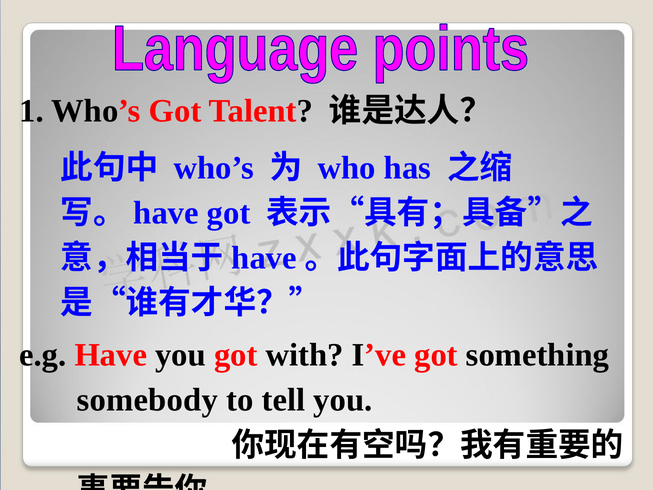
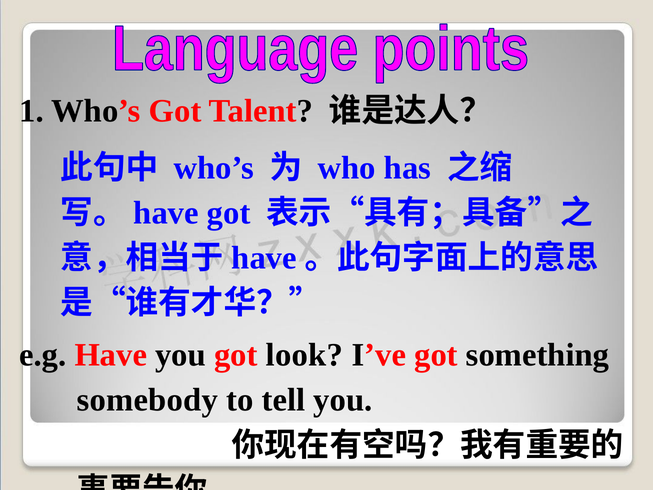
with: with -> look
